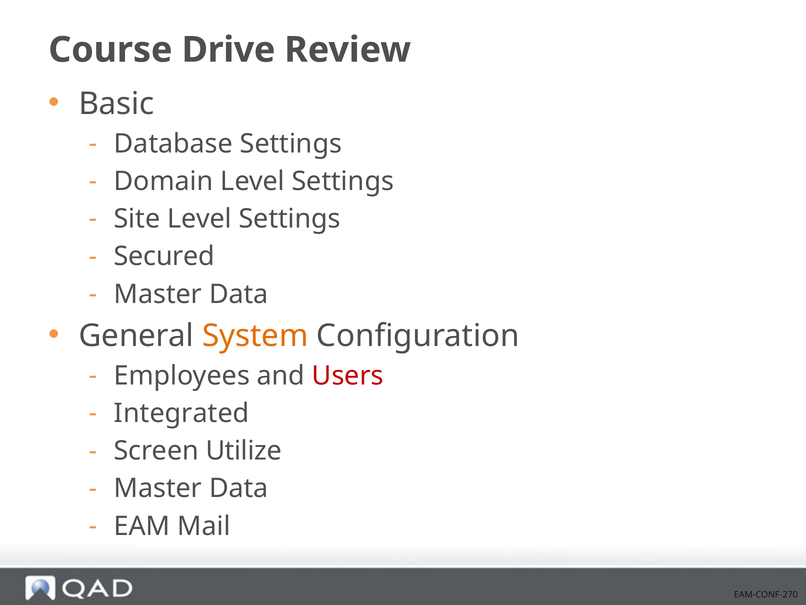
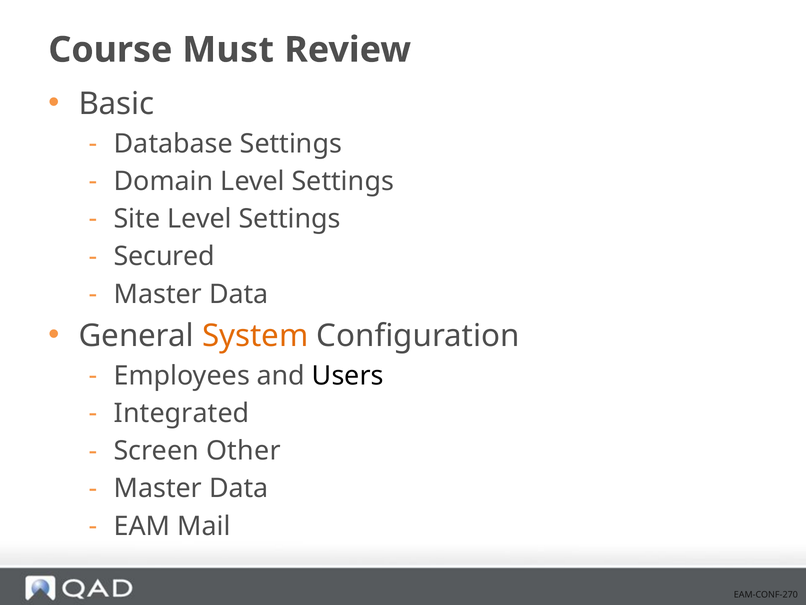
Drive: Drive -> Must
Users colour: red -> black
Utilize: Utilize -> Other
